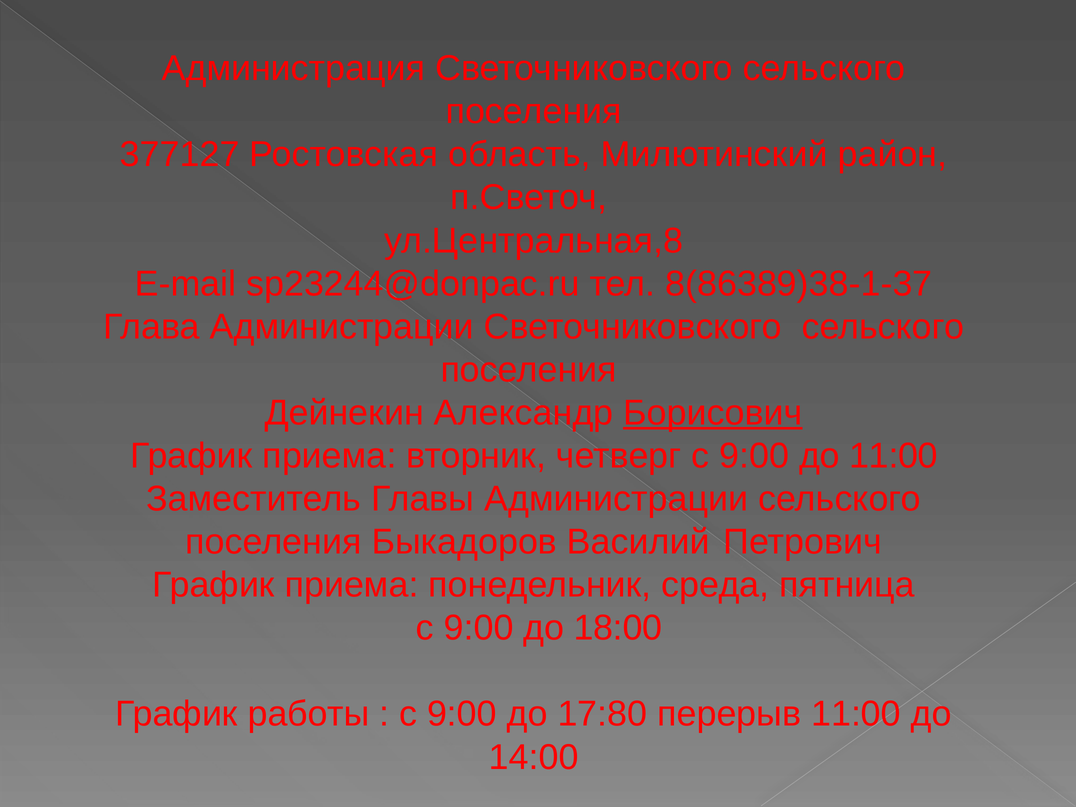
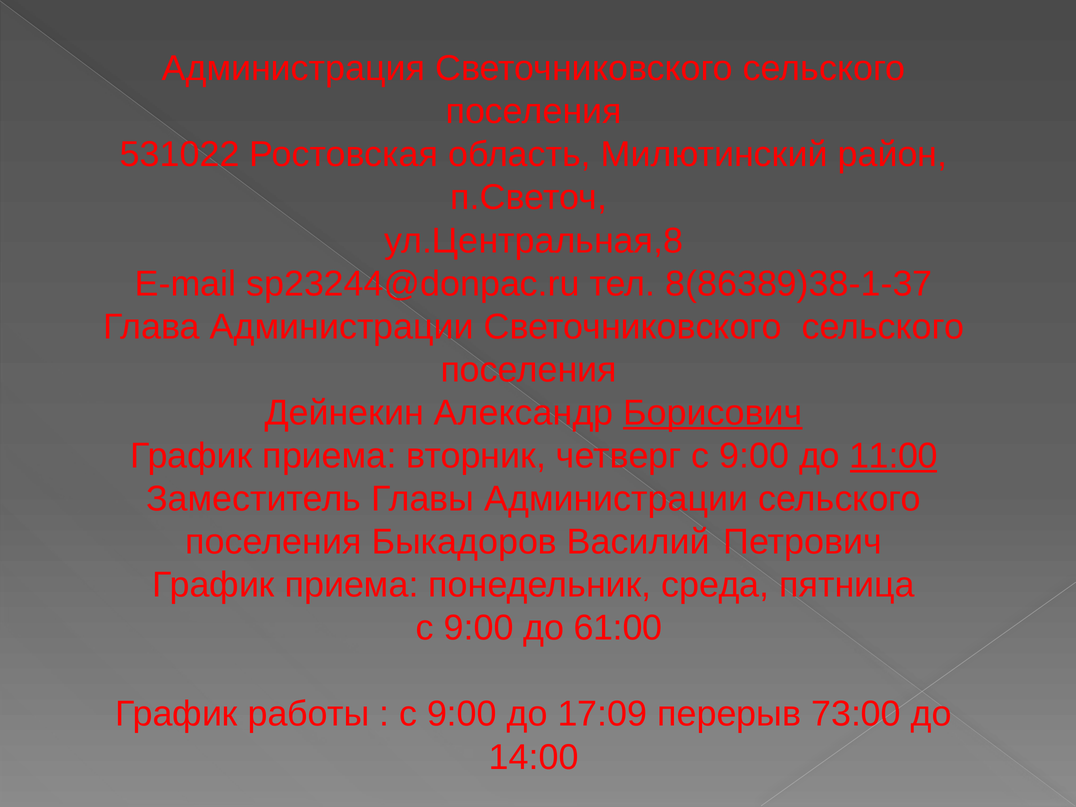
377127: 377127 -> 531022
11:00 at (894, 456) underline: none -> present
18:00: 18:00 -> 61:00
17:80: 17:80 -> 17:09
перерыв 11:00: 11:00 -> 73:00
